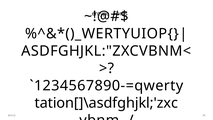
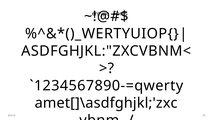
tation[]\asdfghjkl;'zxc: tation[]\asdfghjkl;'zxc -> amet[]\asdfghjkl;'zxc
